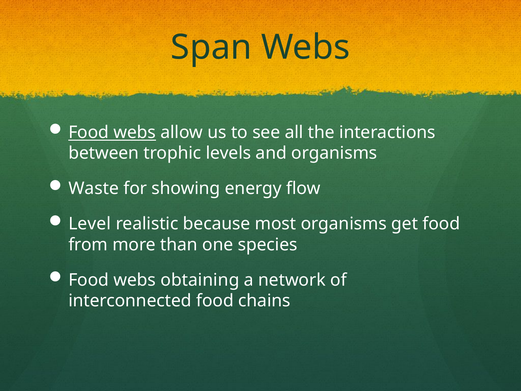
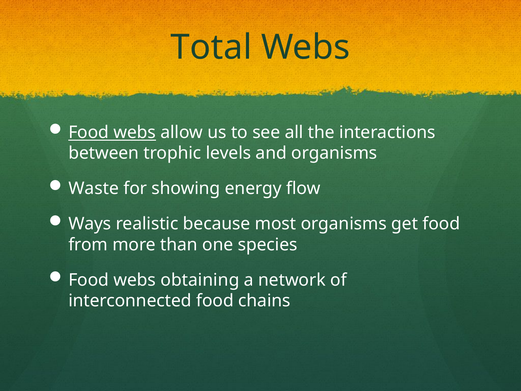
Span: Span -> Total
Level: Level -> Ways
